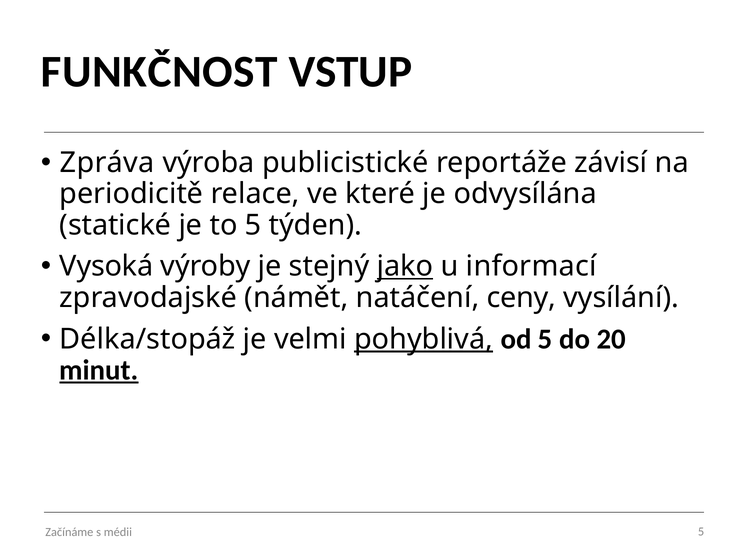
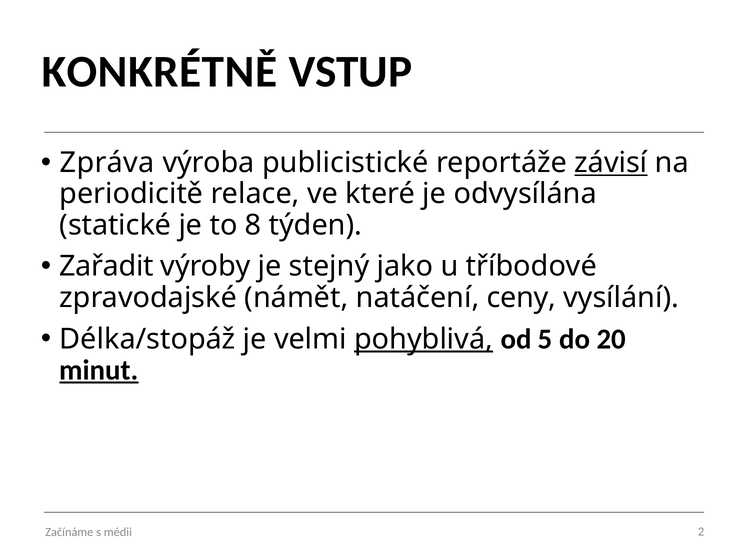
FUNKČNOST: FUNKČNOST -> KONKRÉTNĚ
závisí underline: none -> present
to 5: 5 -> 8
Vysoká: Vysoká -> Zařadit
jako underline: present -> none
informací: informací -> tříbodové
médii 5: 5 -> 2
